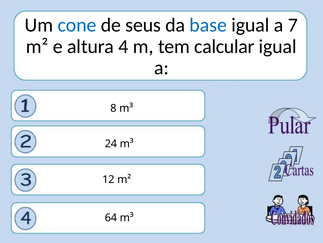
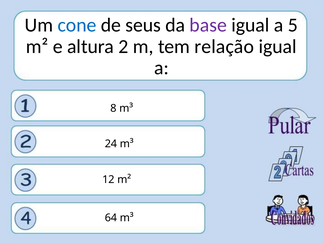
base colour: blue -> purple
7: 7 -> 5
4: 4 -> 2
calcular: calcular -> relação
